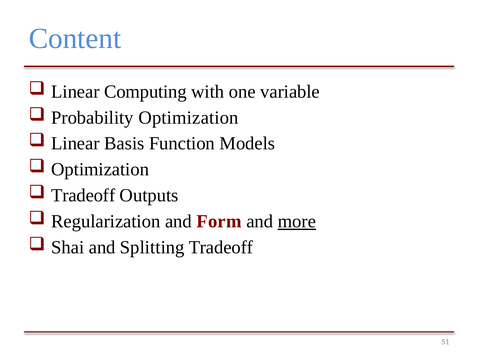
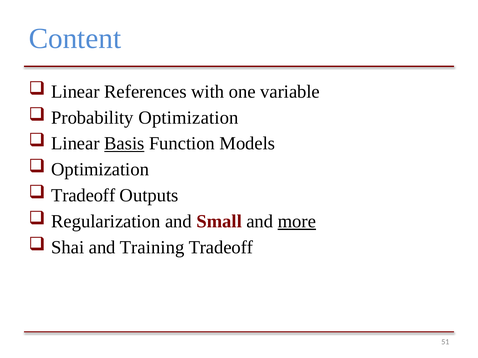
Computing: Computing -> References
Basis underline: none -> present
Form: Form -> Small
Splitting: Splitting -> Training
